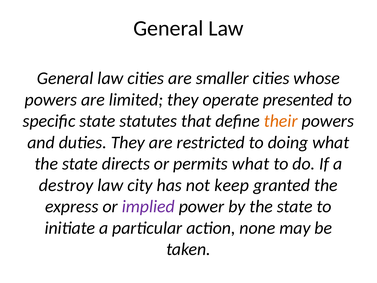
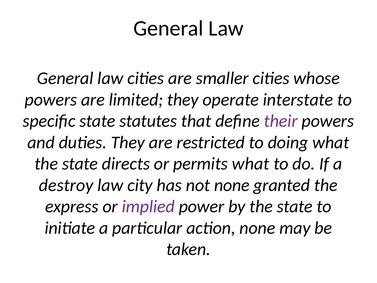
presented: presented -> interstate
their colour: orange -> purple
not keep: keep -> none
